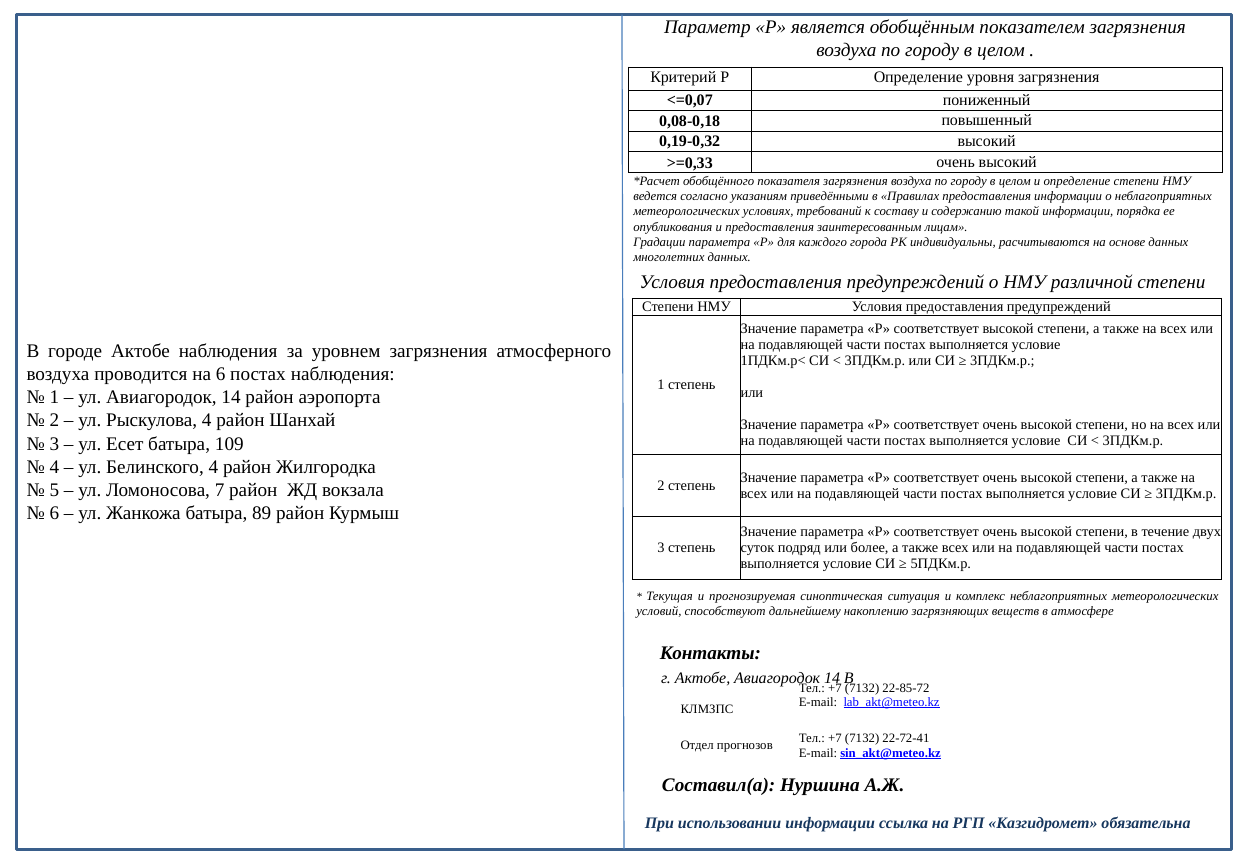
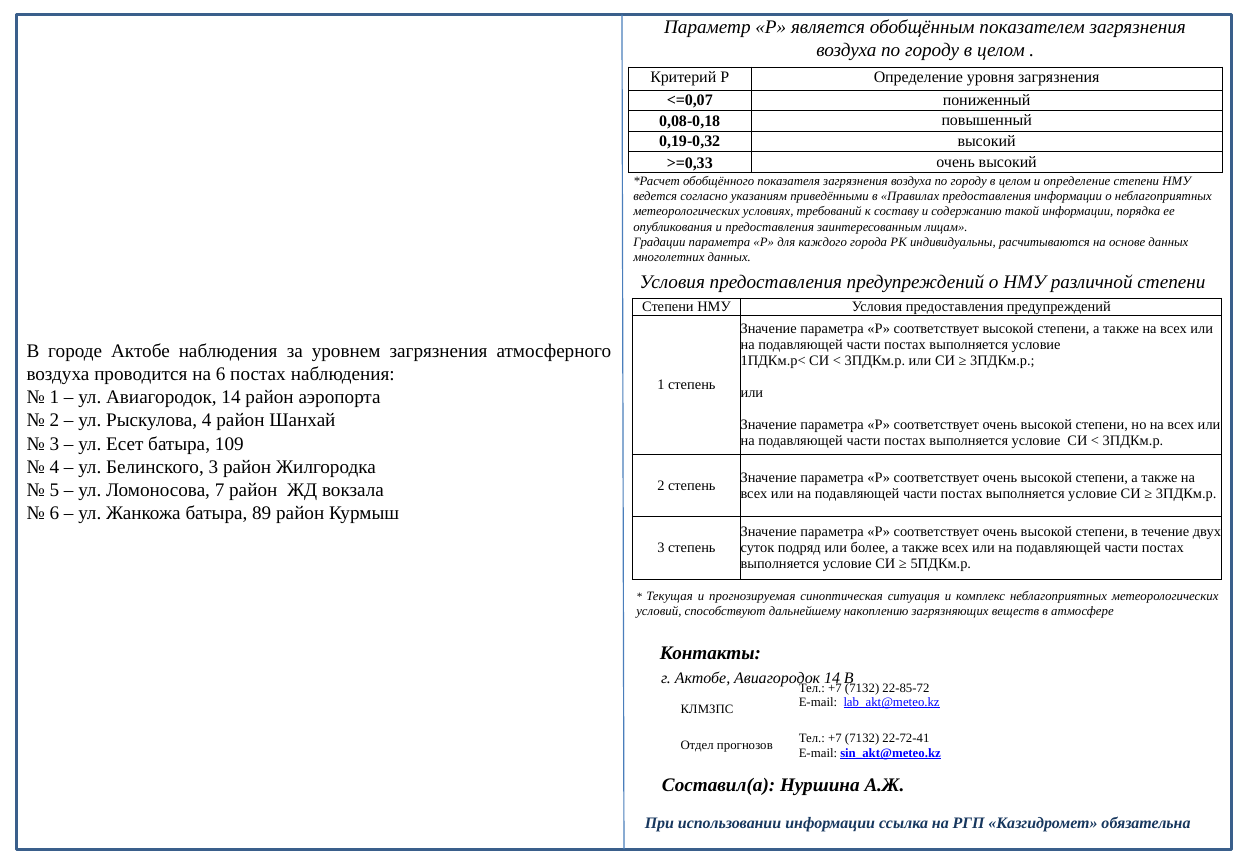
Белинского 4: 4 -> 3
